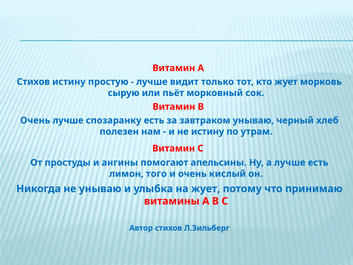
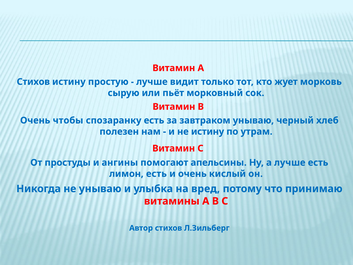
Очень лучше: лучше -> чтобы
лимон того: того -> есть
на жует: жует -> вред
